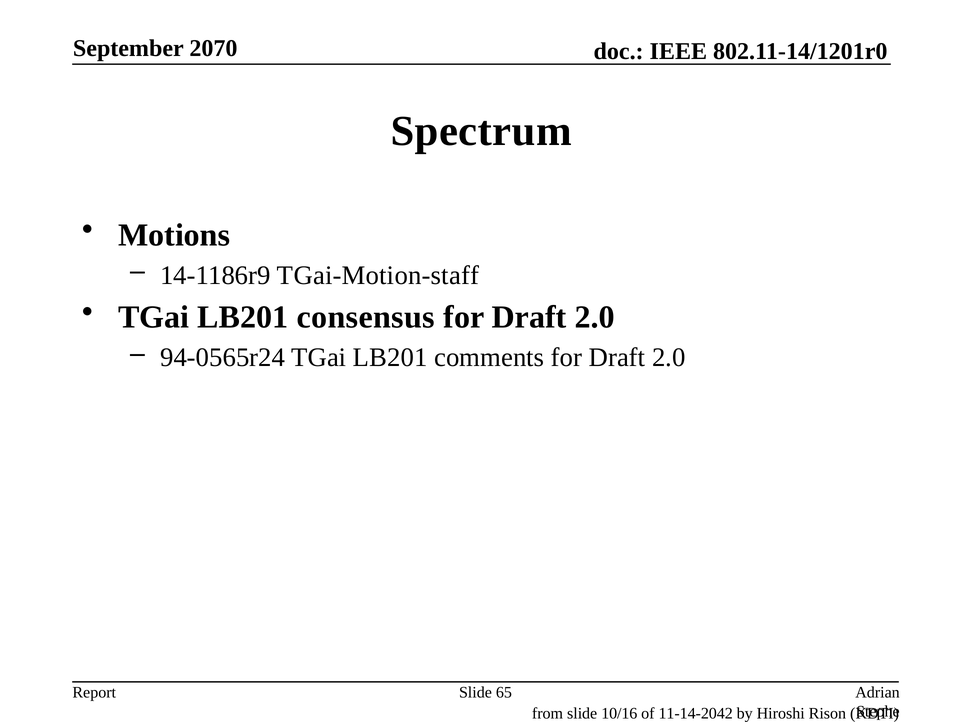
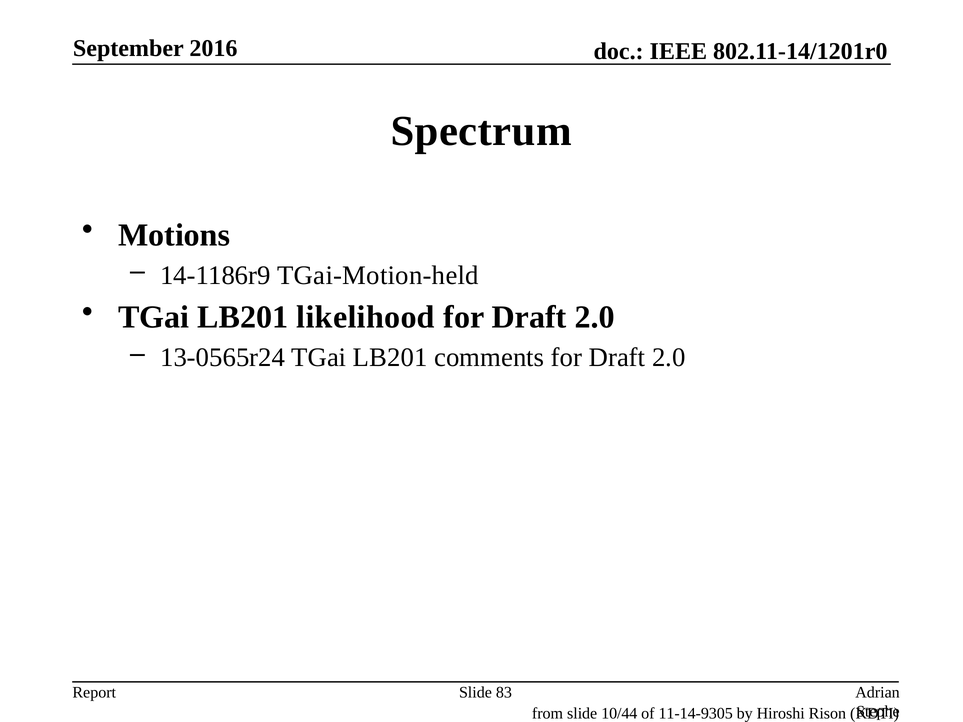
2070: 2070 -> 2016
TGai-Motion-staff: TGai-Motion-staff -> TGai-Motion-held
consensus: consensus -> likelihood
94-0565r24: 94-0565r24 -> 13-0565r24
65: 65 -> 83
10/16: 10/16 -> 10/44
11-14-2042: 11-14-2042 -> 11-14-9305
